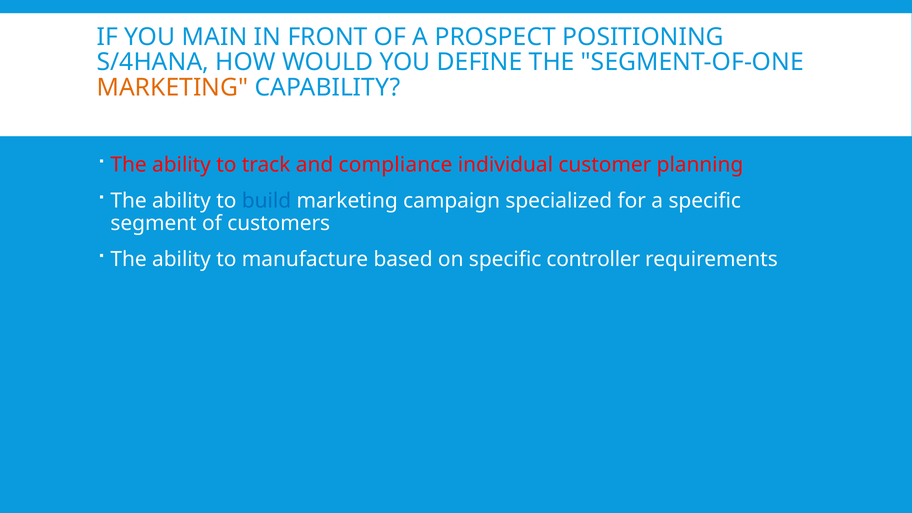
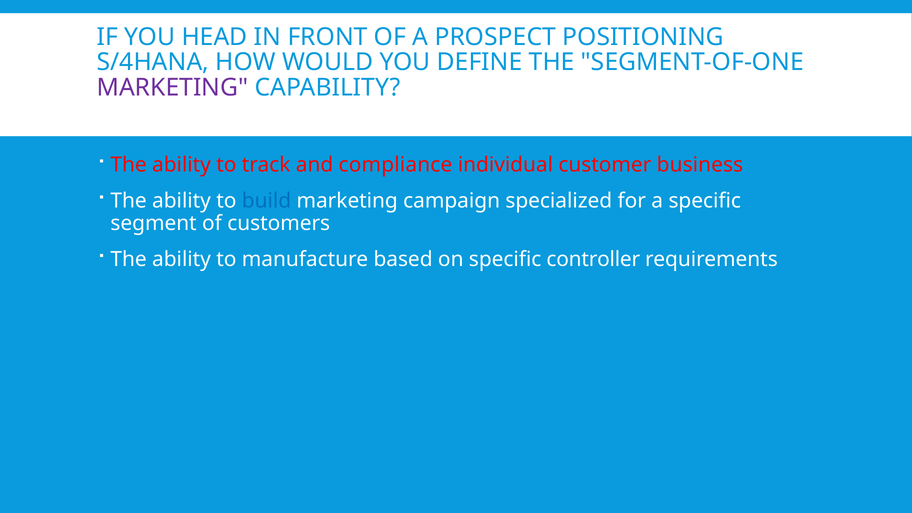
MAIN: MAIN -> HEAD
MARKETING at (173, 87) colour: orange -> purple
planning: planning -> business
